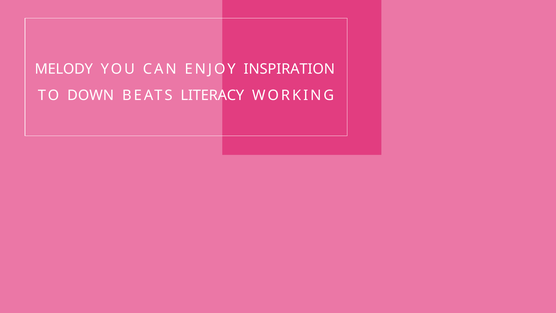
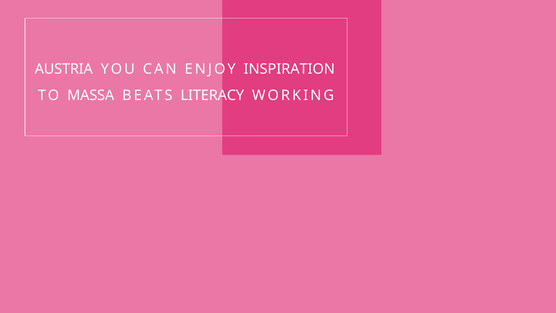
MELODY: MELODY -> AUSTRIA
DOWN: DOWN -> MASSA
